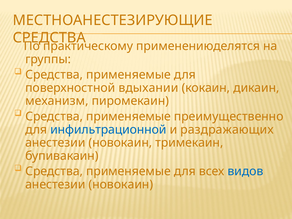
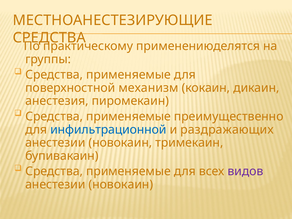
вдыхании: вдыхании -> механизм
механизм: механизм -> анестезия
видов colour: blue -> purple
